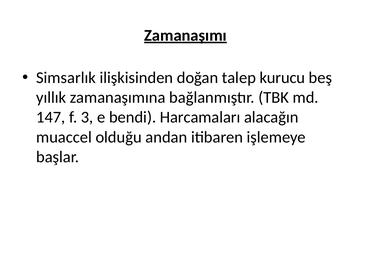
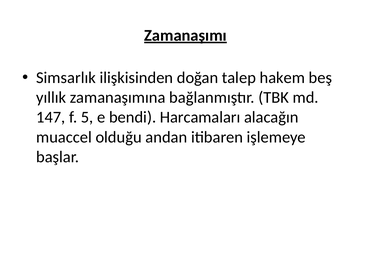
kurucu: kurucu -> hakem
3: 3 -> 5
